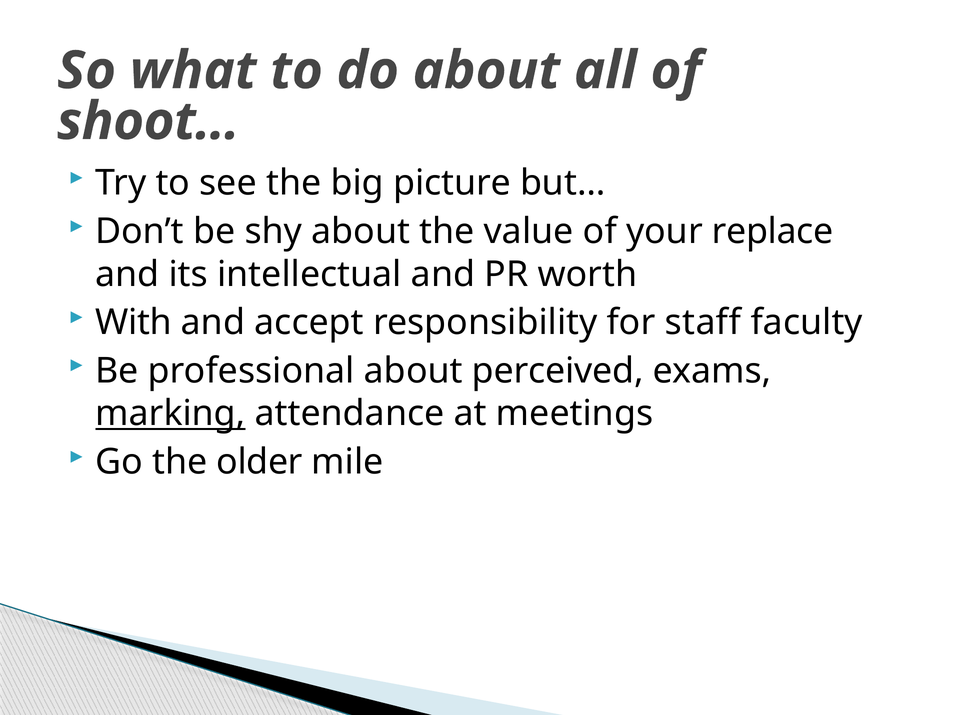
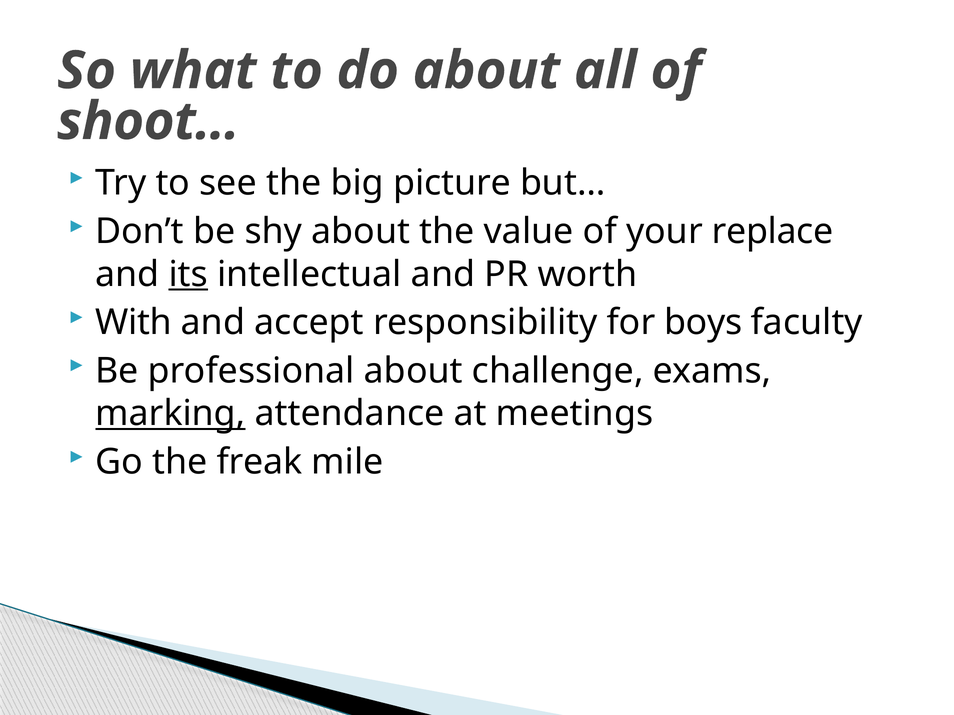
its underline: none -> present
staff: staff -> boys
perceived: perceived -> challenge
older: older -> freak
